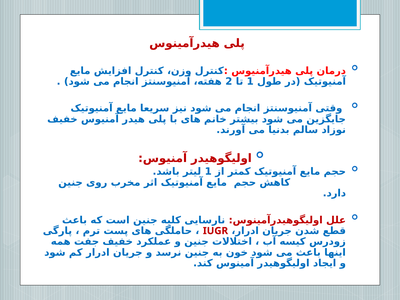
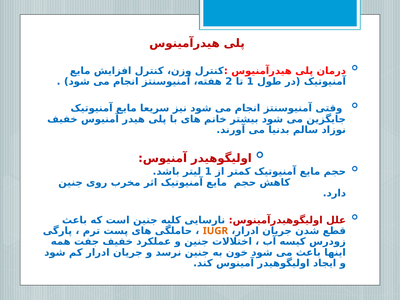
IUGR colour: red -> orange
